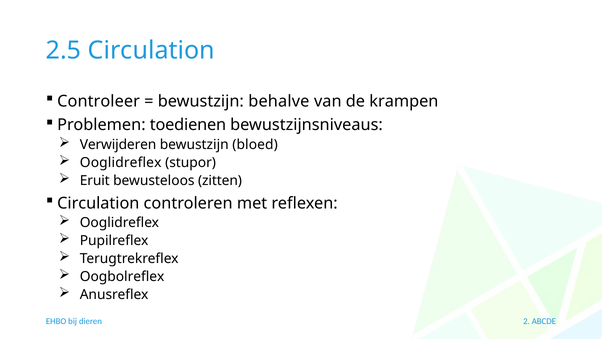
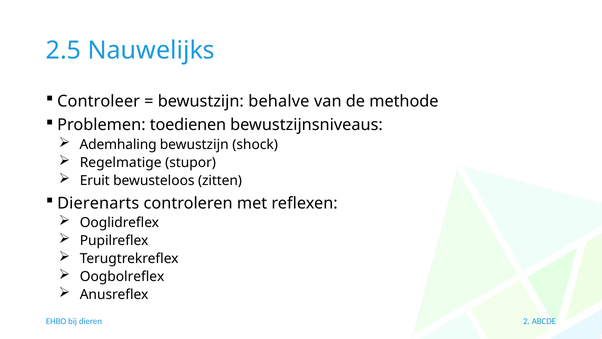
2.5 Circulation: Circulation -> Nauwelijks
krampen: krampen -> methode
Verwijderen: Verwijderen -> Ademhaling
bloed: bloed -> shock
Ooglidreflex at (121, 162): Ooglidreflex -> Regelmatige
Circulation at (98, 203): Circulation -> Dierenarts
